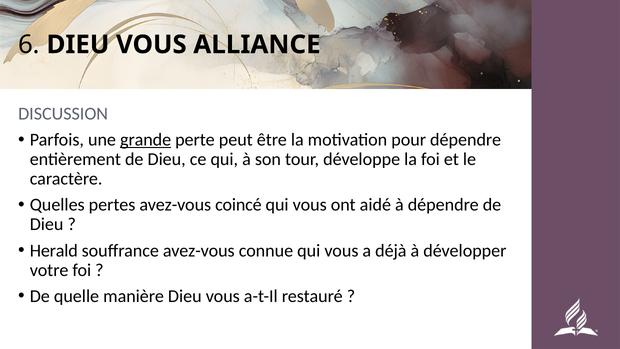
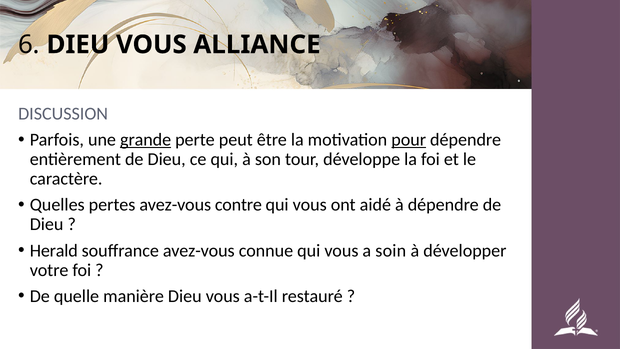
pour underline: none -> present
coincé: coincé -> contre
déjà: déjà -> soin
